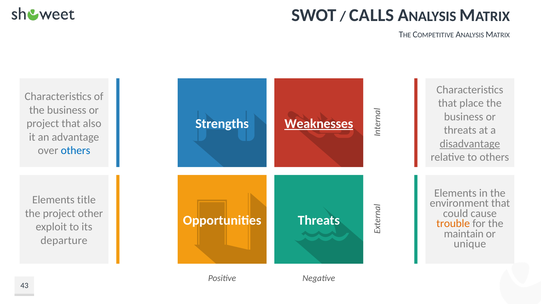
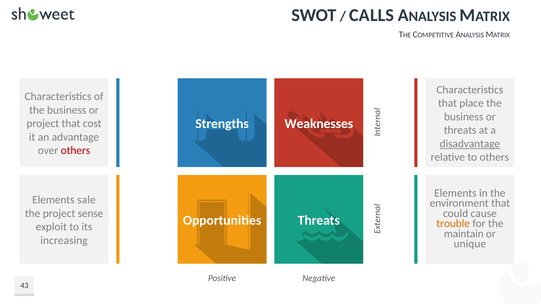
Weaknesses underline: present -> none
also: also -> cost
others at (76, 151) colour: blue -> red
title: title -> sale
other: other -> sense
departure: departure -> increasing
